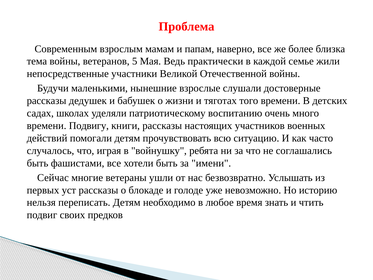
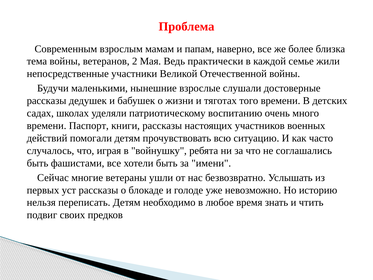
5: 5 -> 2
Подвигу: Подвигу -> Паспорт
